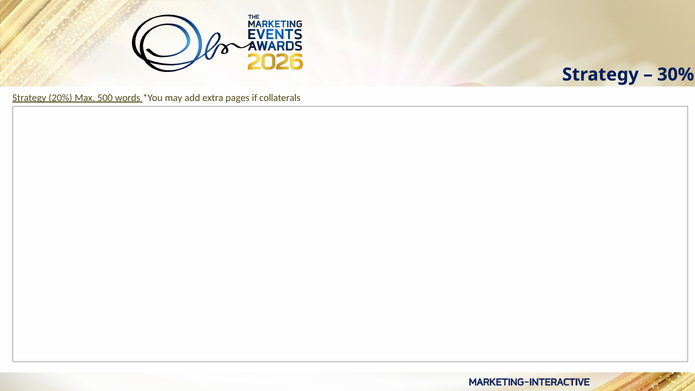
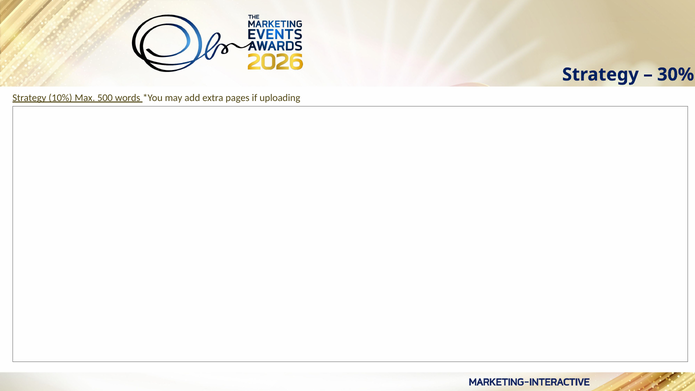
20%: 20% -> 10%
collaterals: collaterals -> uploading
